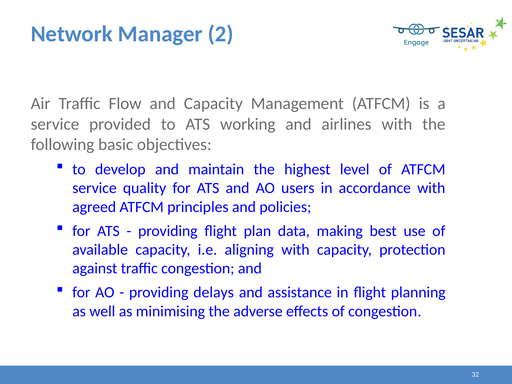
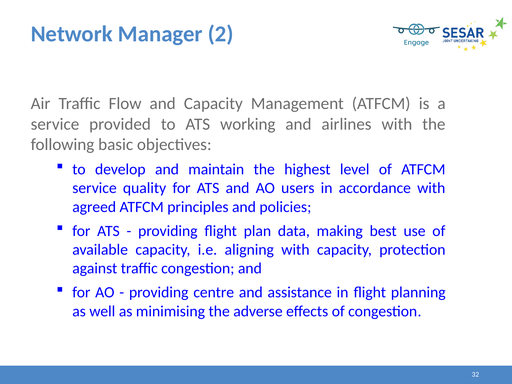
delays: delays -> centre
